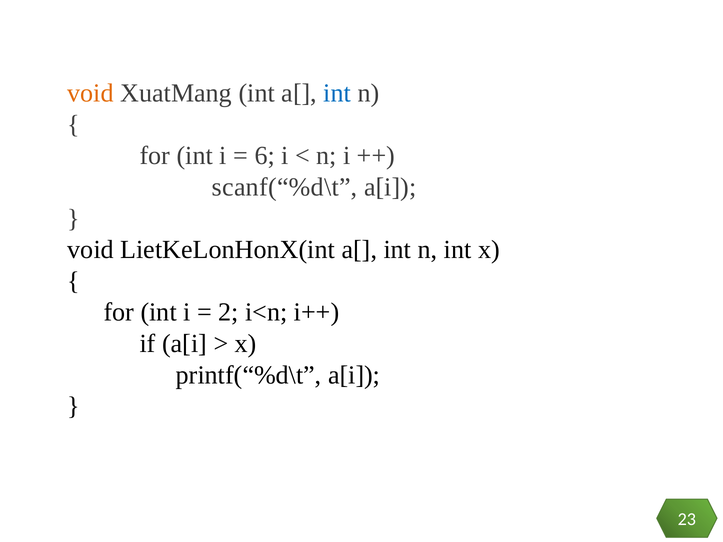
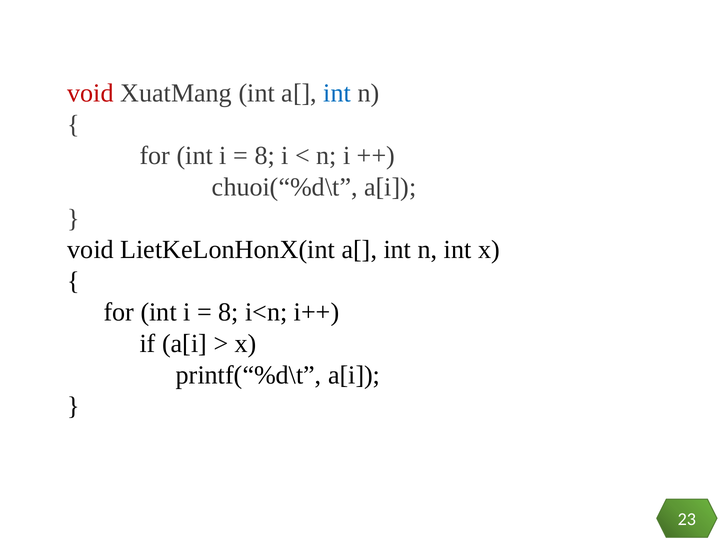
void at (91, 93) colour: orange -> red
6 at (265, 156): 6 -> 8
scanf(“%d\t: scanf(“%d\t -> chuoi(“%d\t
2 at (229, 312): 2 -> 8
